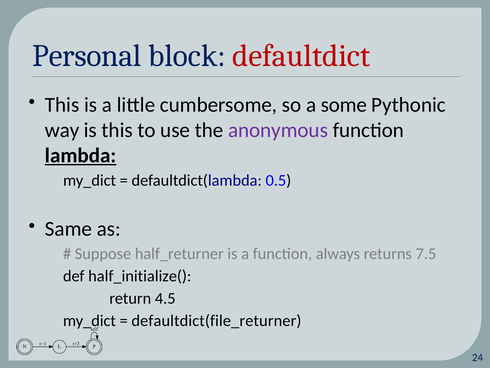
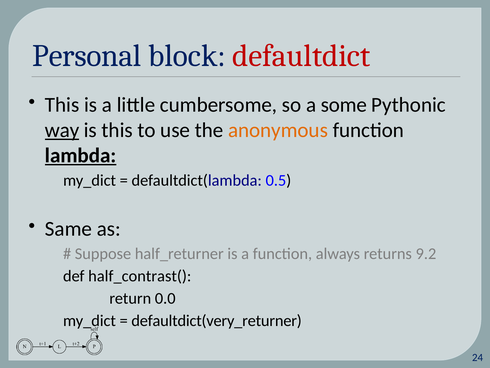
way underline: none -> present
anonymous colour: purple -> orange
7.5: 7.5 -> 9.2
half_initialize(: half_initialize( -> half_contrast(
4.5: 4.5 -> 0.0
defaultdict(file_returner: defaultdict(file_returner -> defaultdict(very_returner
